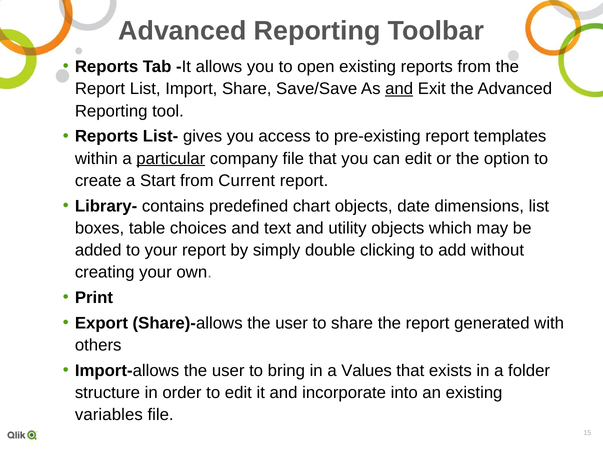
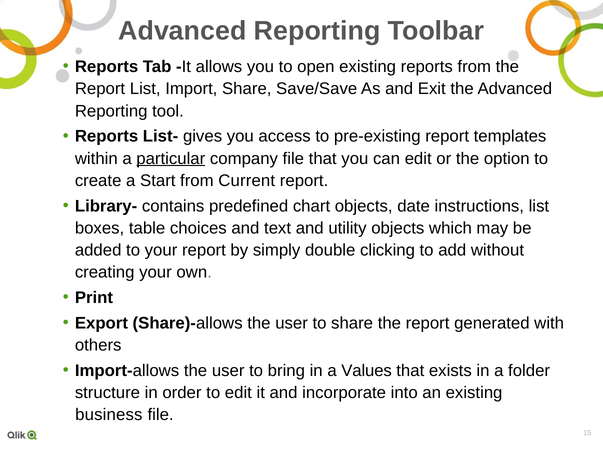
and at (399, 89) underline: present -> none
dimensions: dimensions -> instructions
variables: variables -> business
